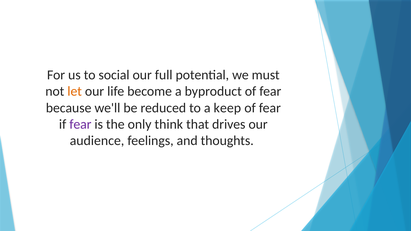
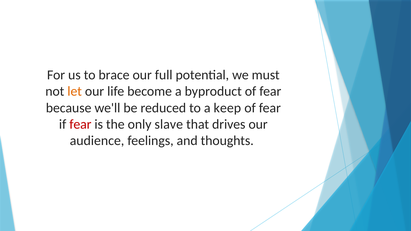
social: social -> brace
fear at (80, 124) colour: purple -> red
think: think -> slave
